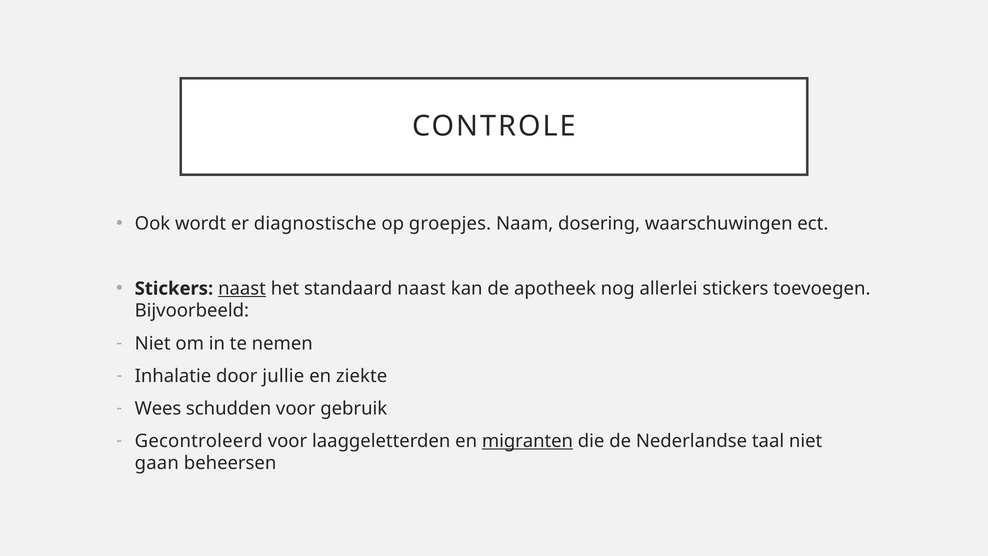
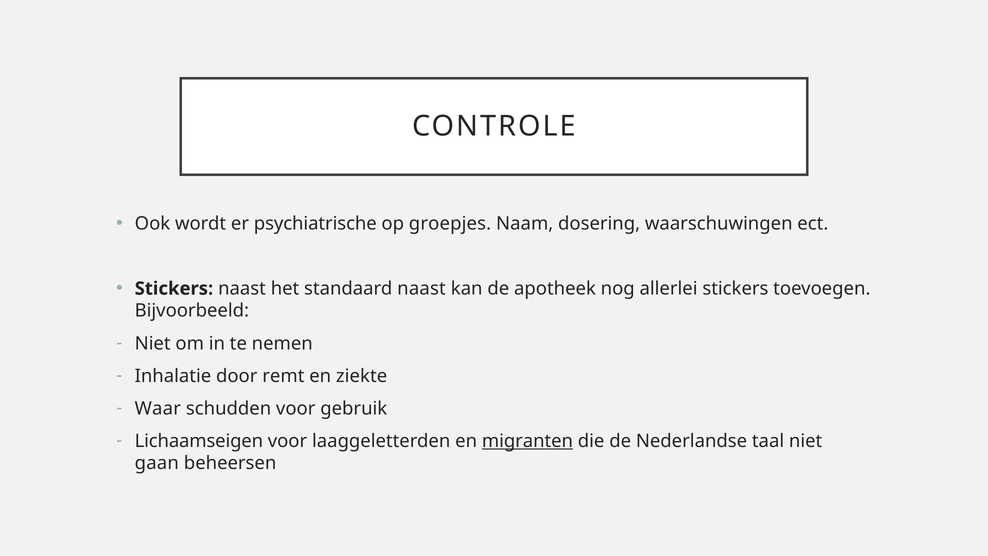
diagnostische: diagnostische -> psychiatrische
naast at (242, 288) underline: present -> none
jullie: jullie -> remt
Wees: Wees -> Waar
Gecontroleerd: Gecontroleerd -> Lichaamseigen
